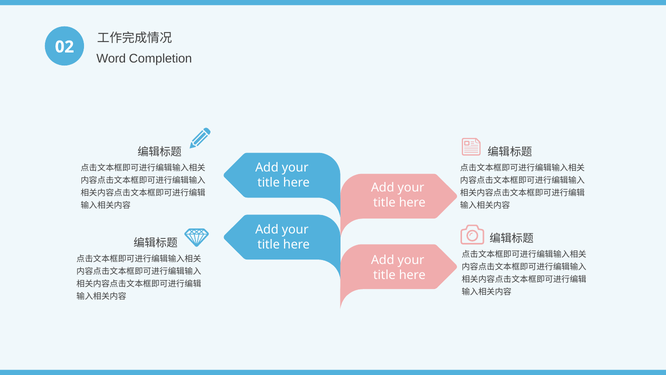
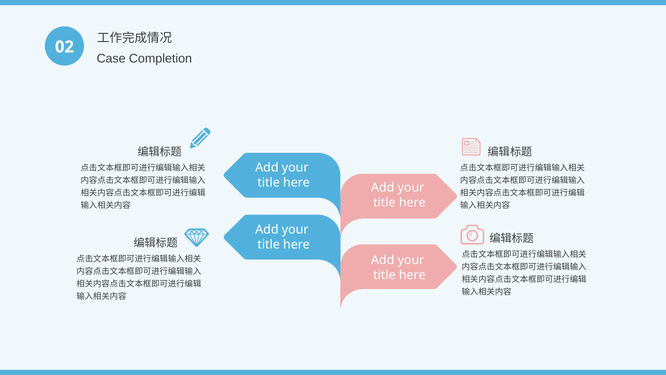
Word: Word -> Case
